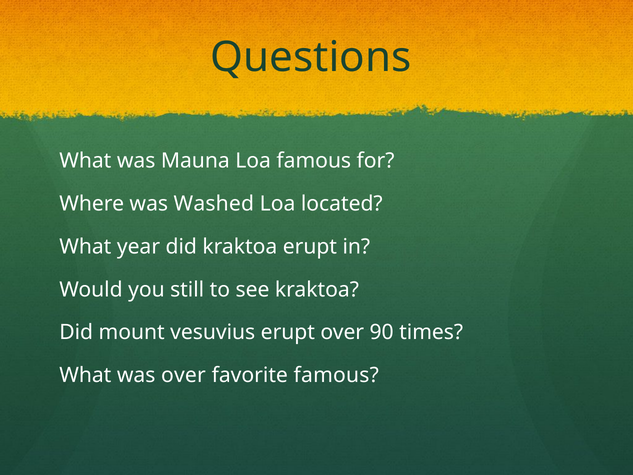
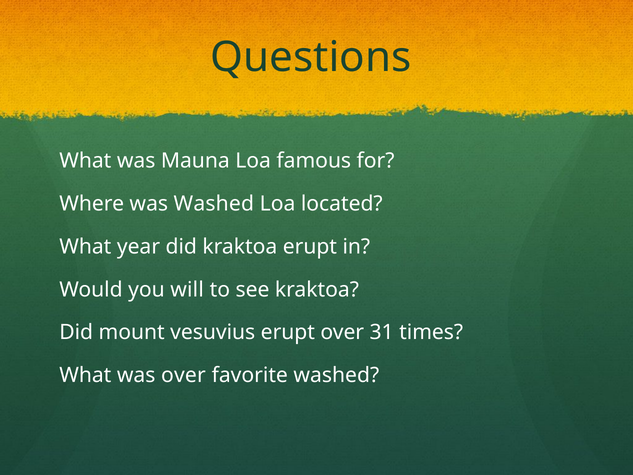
still: still -> will
90: 90 -> 31
favorite famous: famous -> washed
